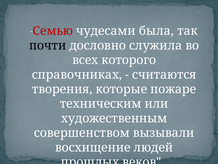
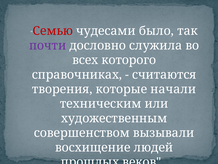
была: была -> было
почти colour: black -> purple
пожаре: пожаре -> начали
